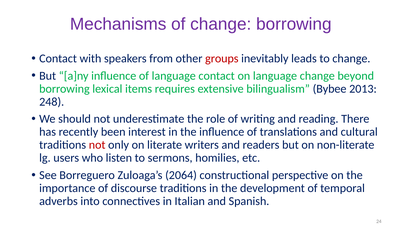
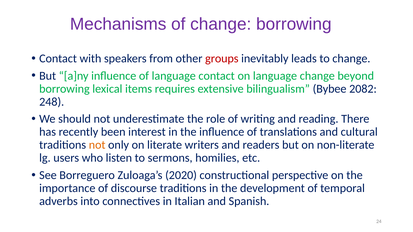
2013: 2013 -> 2082
not at (97, 145) colour: red -> orange
2064: 2064 -> 2020
